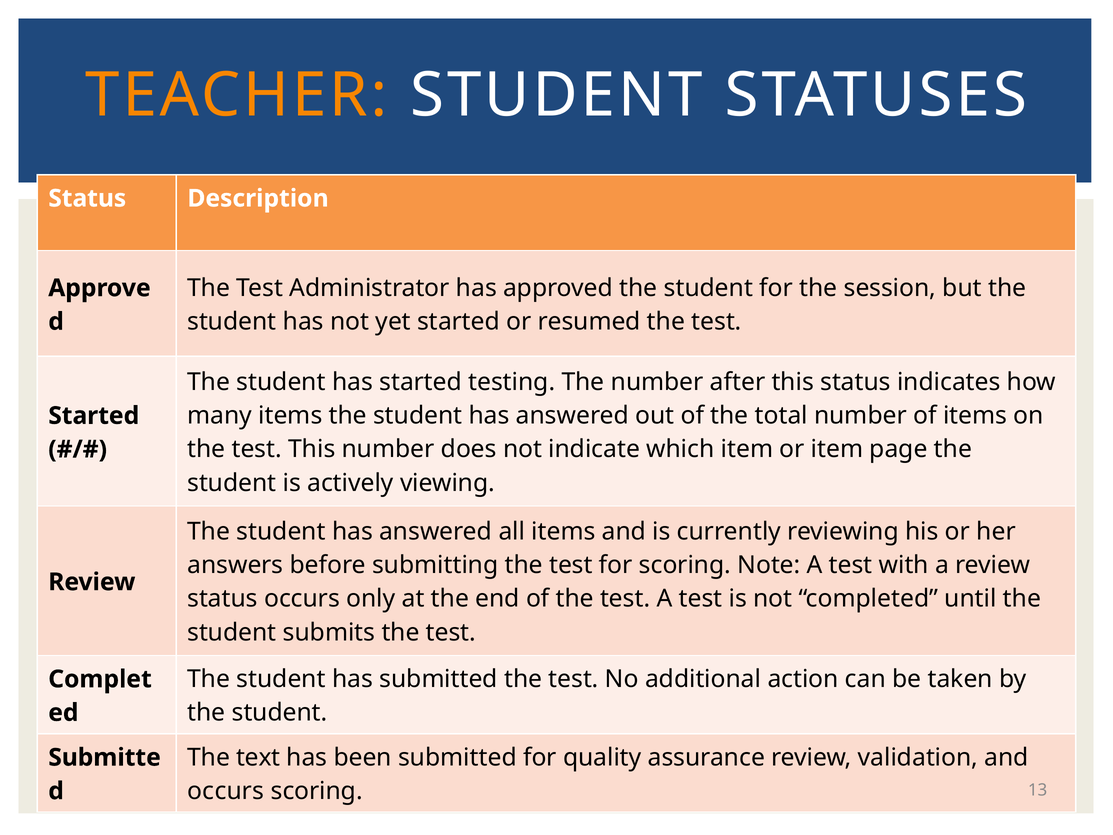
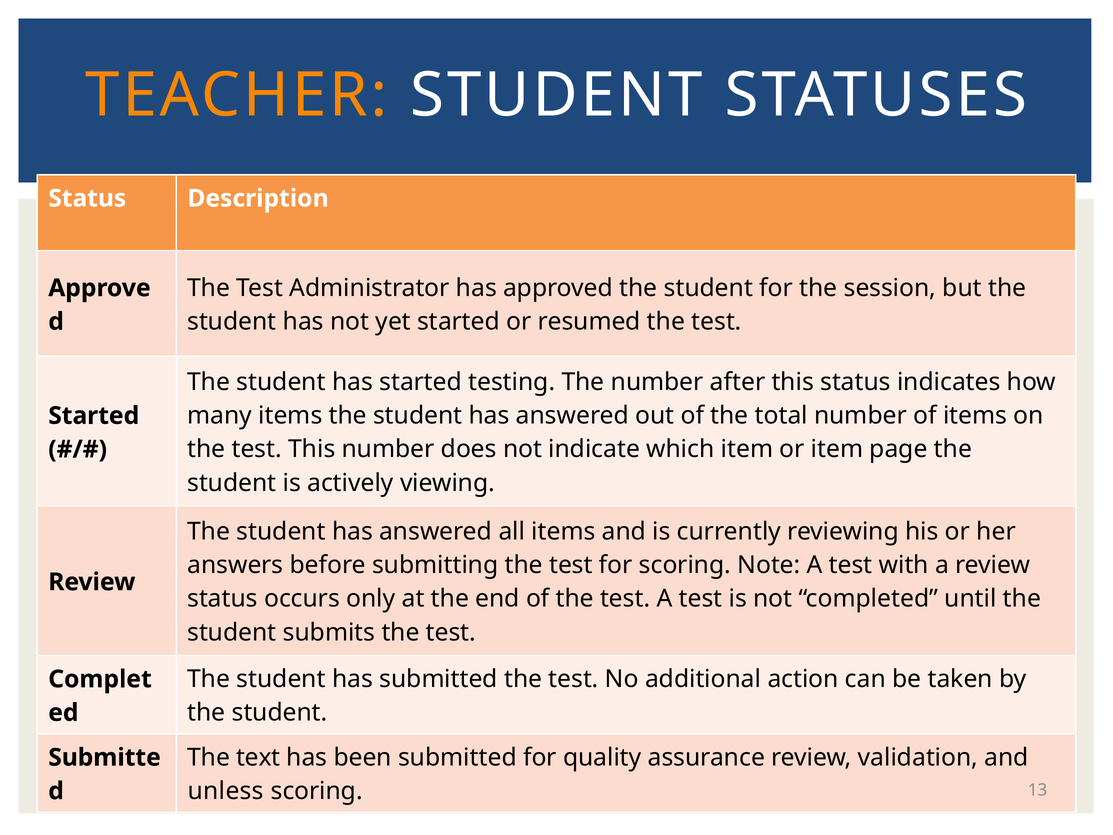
occurs at (226, 791): occurs -> unless
